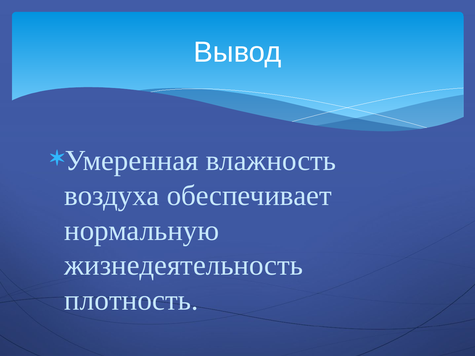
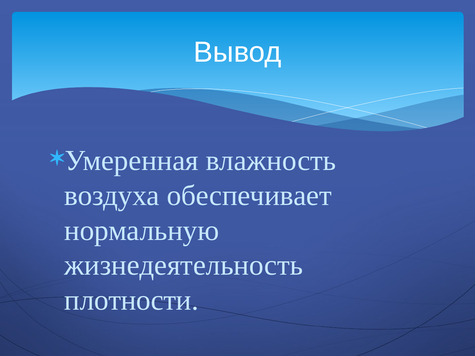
плотность: плотность -> плотности
